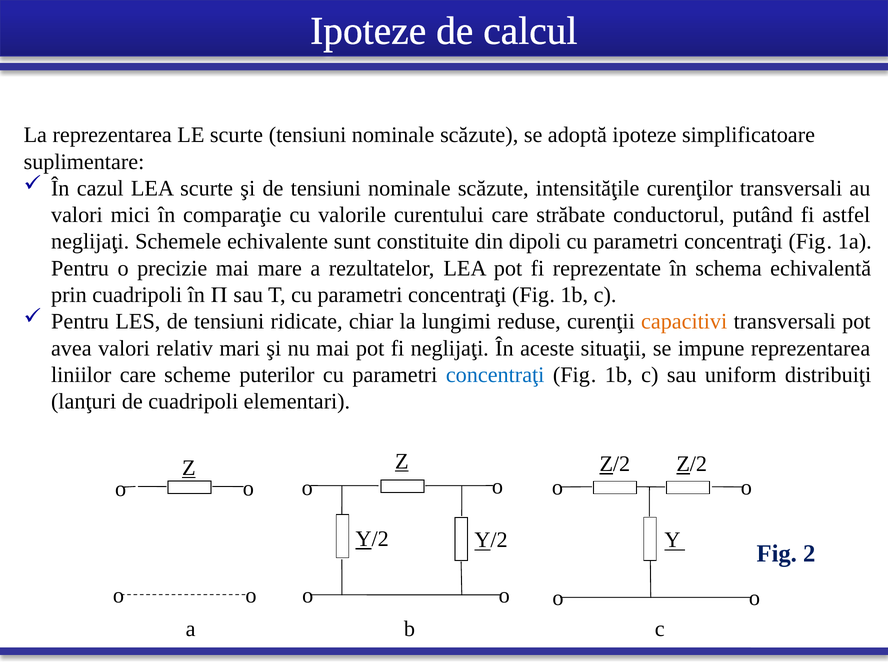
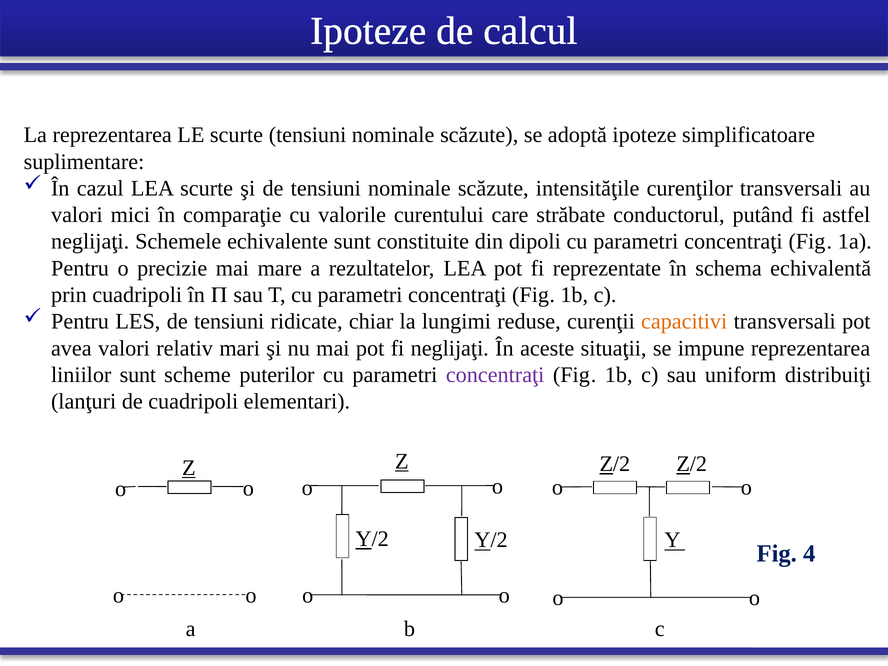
liniilor care: care -> sunt
concentraţi at (495, 375) colour: blue -> purple
2: 2 -> 4
